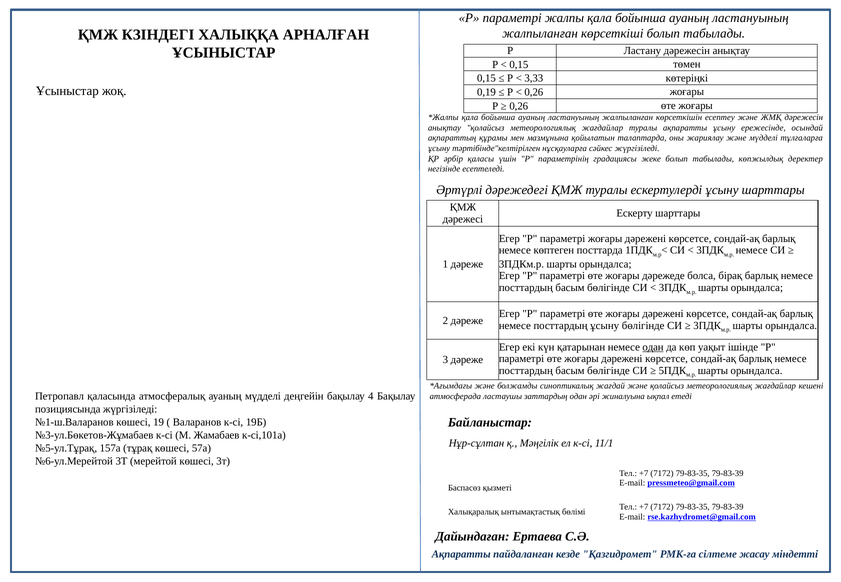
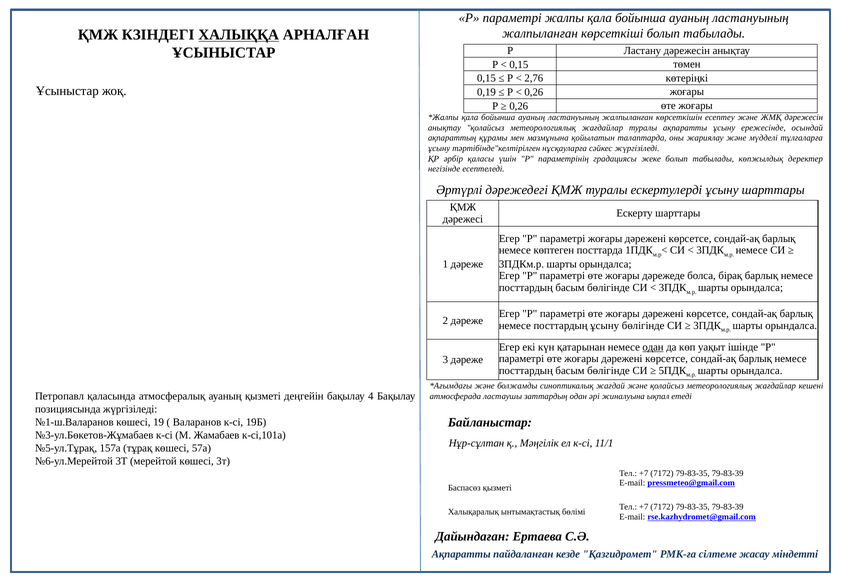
ХАЛЫҚҚА underline: none -> present
3,33: 3,33 -> 2,76
ауаның мүдделі: мүдделі -> қызметі
